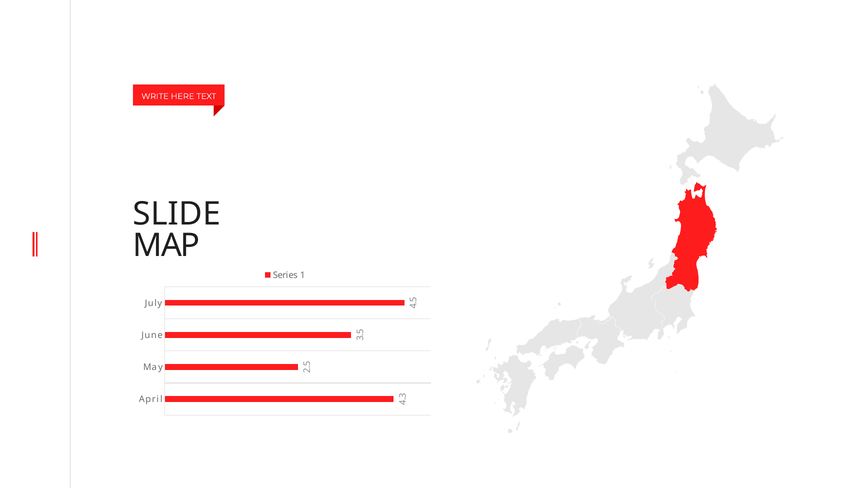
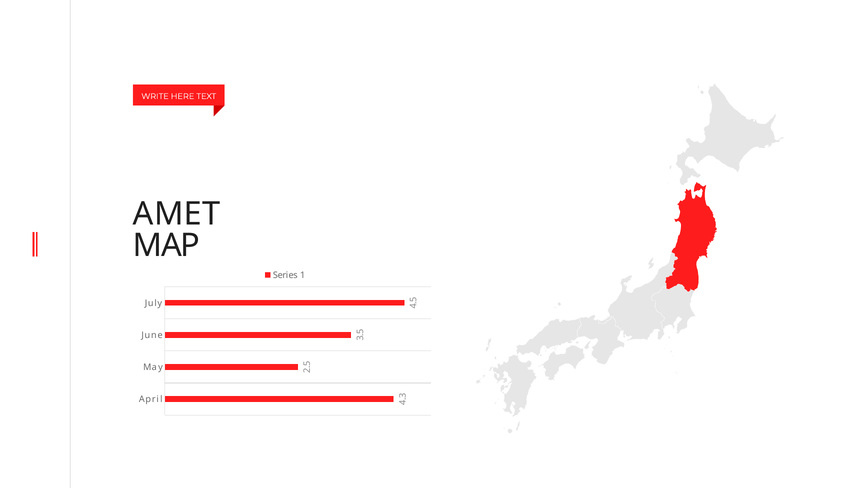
SLIDE: SLIDE -> AMET
